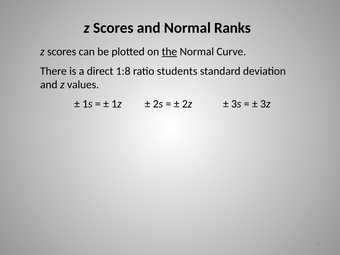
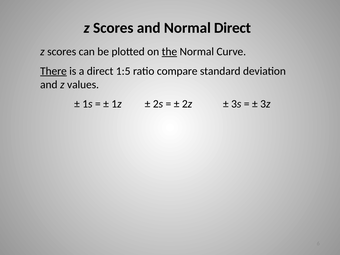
Normal Ranks: Ranks -> Direct
There underline: none -> present
1:8: 1:8 -> 1:5
students: students -> compare
